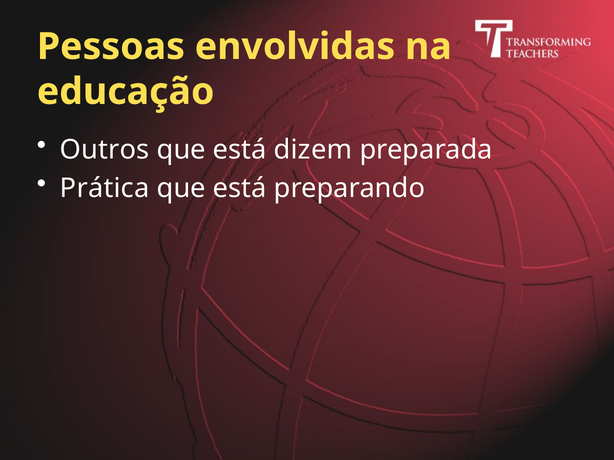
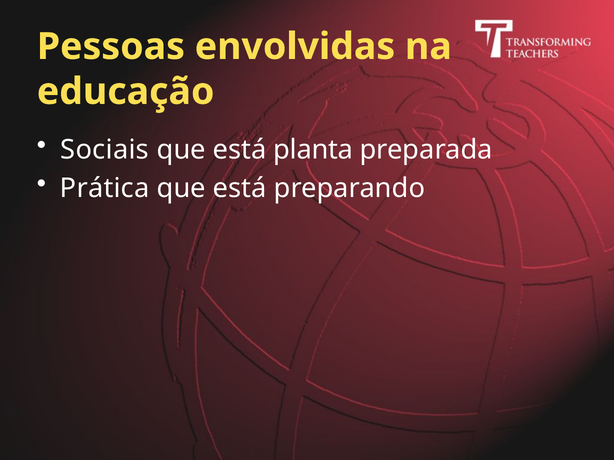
Outros: Outros -> Sociais
dizem: dizem -> planta
